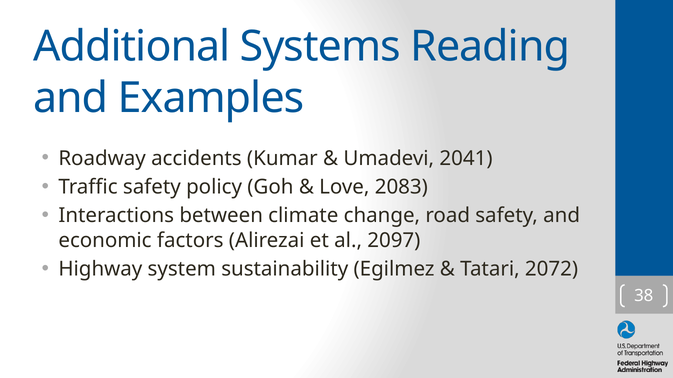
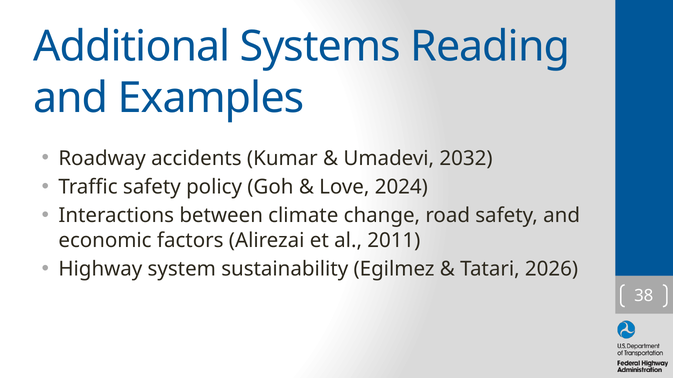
2041: 2041 -> 2032
2083: 2083 -> 2024
2097: 2097 -> 2011
2072: 2072 -> 2026
